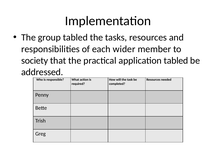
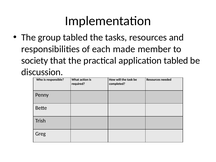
wider: wider -> made
addressed: addressed -> discussion
